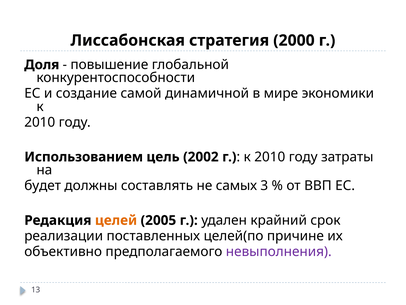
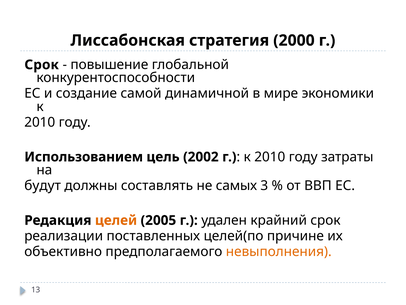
Доля at (42, 65): Доля -> Срок
будет: будет -> будут
невыполнения colour: purple -> orange
